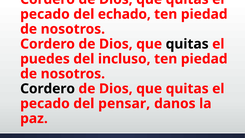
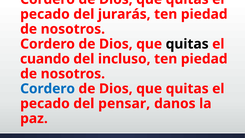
echado: echado -> jurarás
puedes: puedes -> cuando
Cordero at (48, 89) colour: black -> blue
